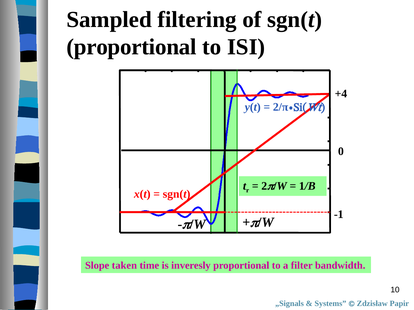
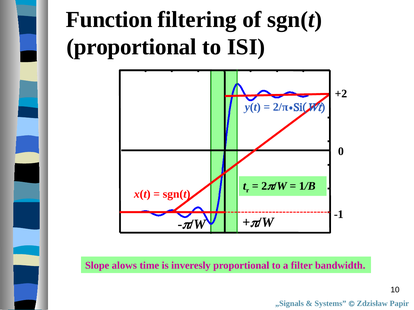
Sampled: Sampled -> Function
+4: +4 -> +2
taken: taken -> alows
